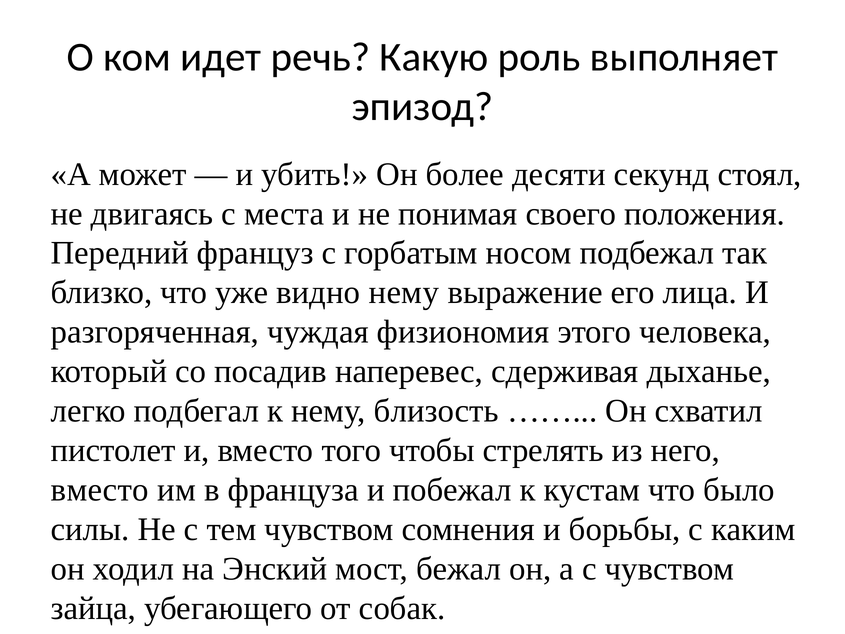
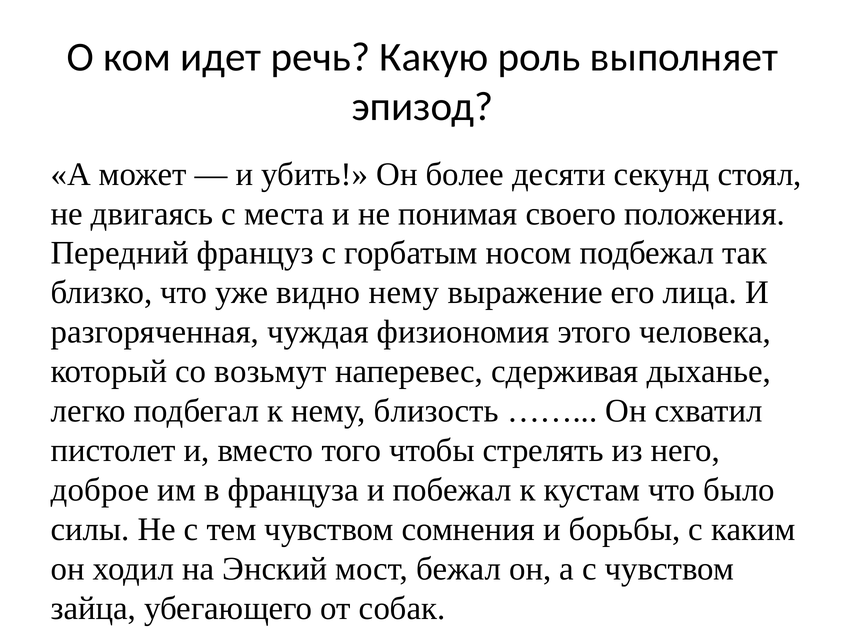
посадив: посадив -> возьмут
вместо at (100, 490): вместо -> доброе
